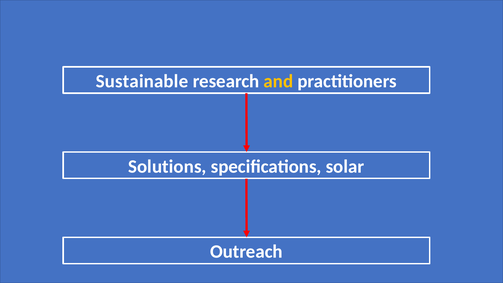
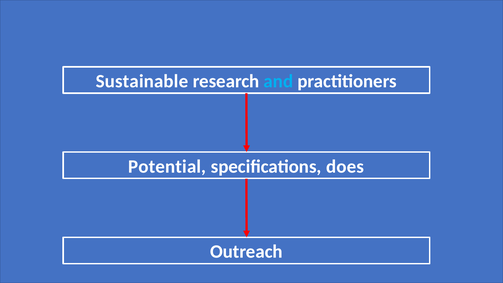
and colour: yellow -> light blue
Solutions: Solutions -> Potential
solar: solar -> does
